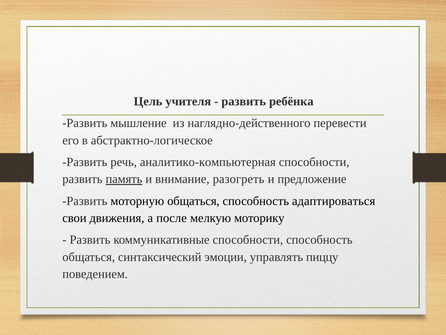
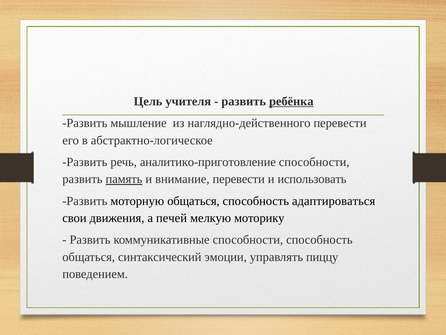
ребёнка underline: none -> present
аналитико-компьютерная: аналитико-компьютерная -> аналитико-приготовление
внимание разогреть: разогреть -> перевести
предложение: предложение -> использовать
после: после -> печей
